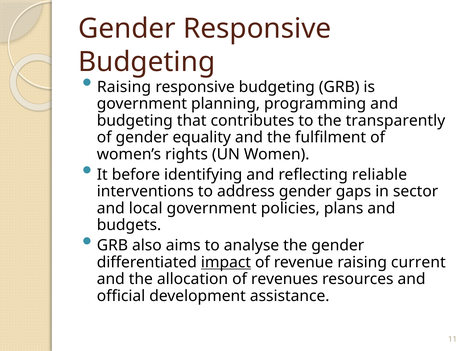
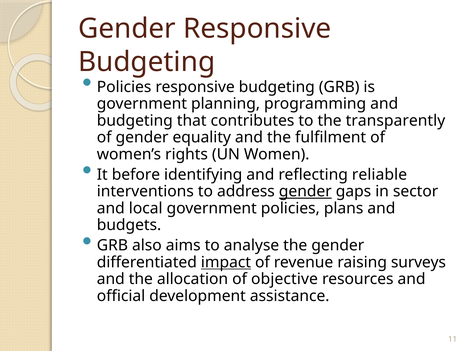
Raising at (124, 87): Raising -> Policies
gender at (305, 191) underline: none -> present
current: current -> surveys
revenues: revenues -> objective
